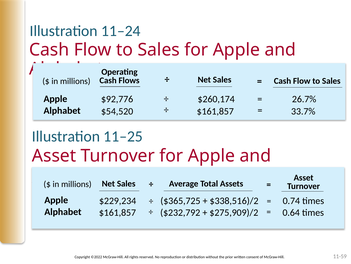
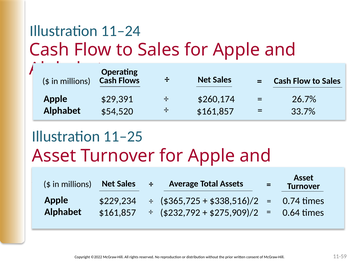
$92,776: $92,776 -> $29,391
